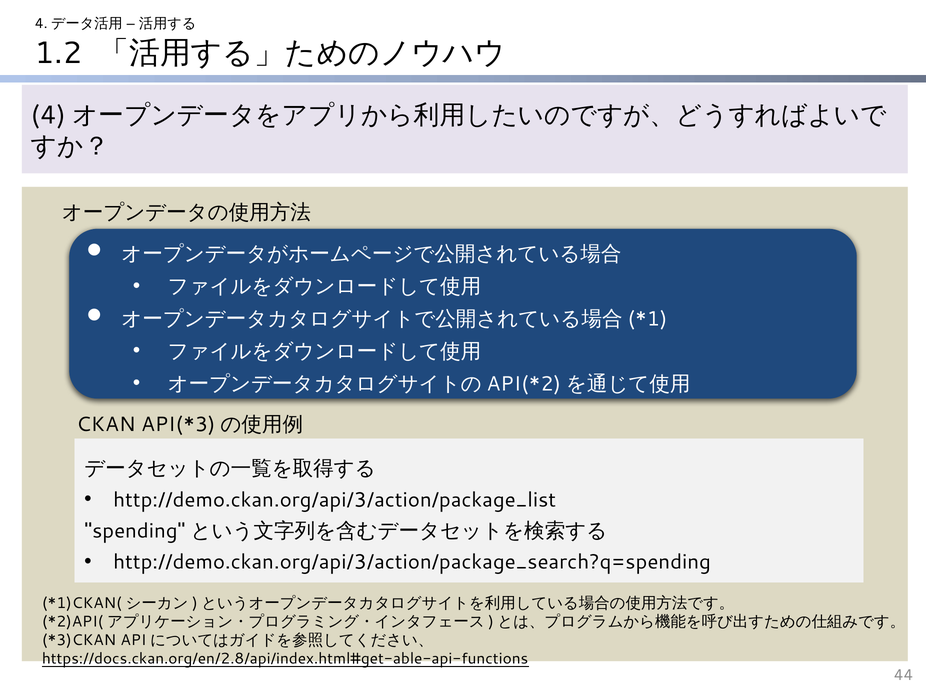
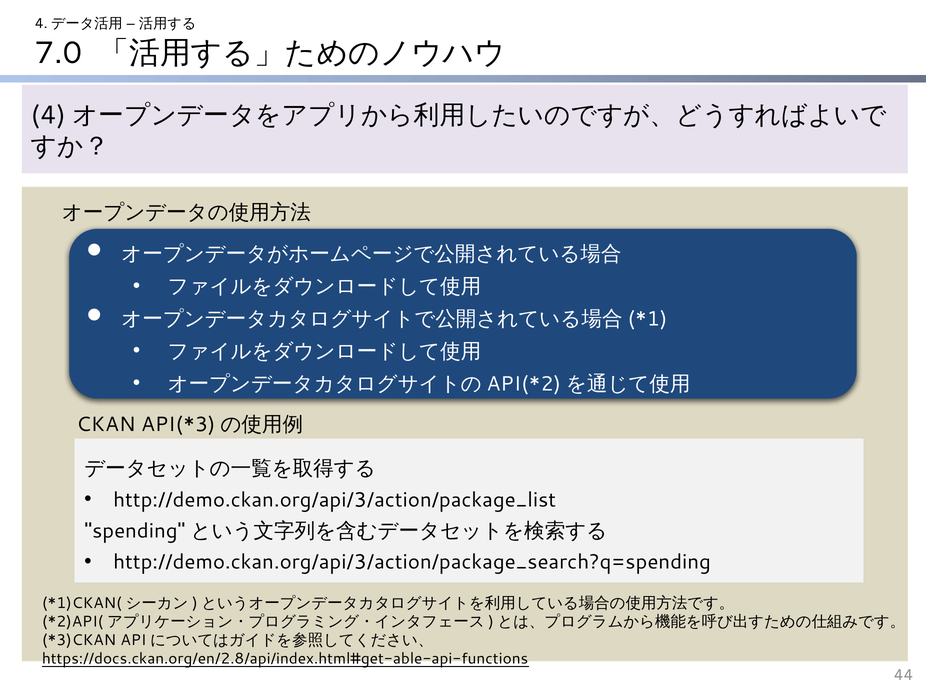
1.2: 1.2 -> 7.0
